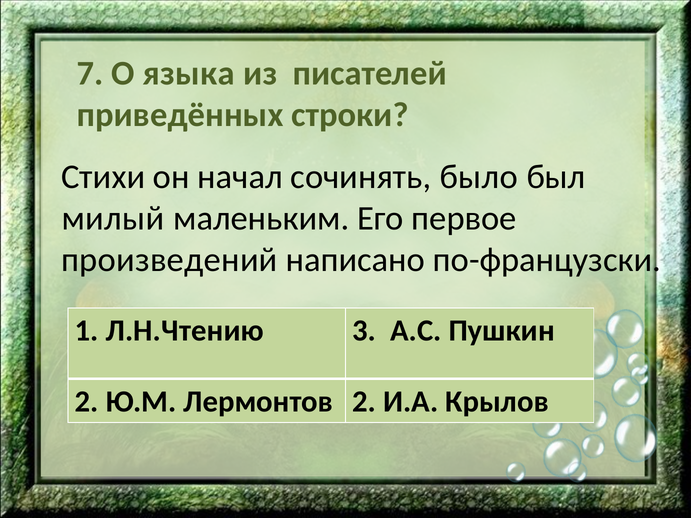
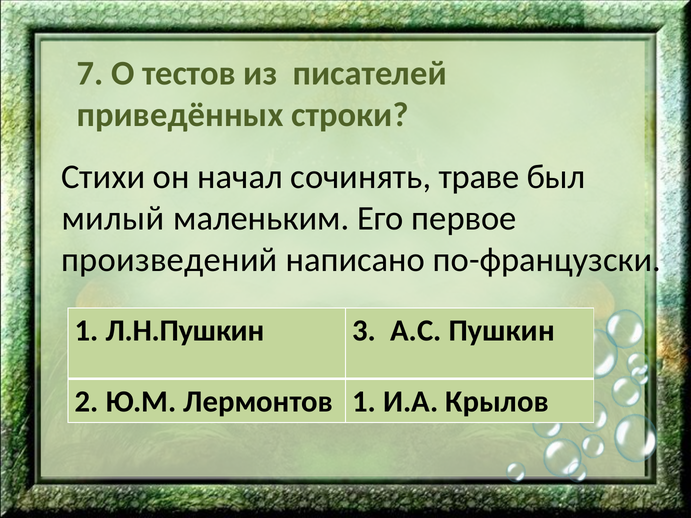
языка: языка -> тестов
было: было -> траве
Л.Н.Чтению: Л.Н.Чтению -> Л.Н.Пушкин
Лермонтов 2: 2 -> 1
